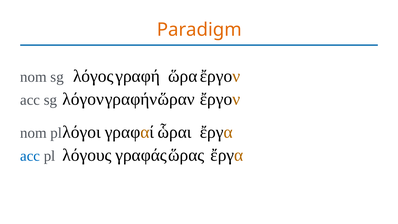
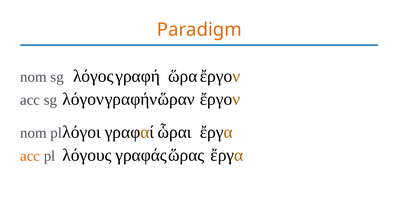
acc at (30, 156) colour: blue -> orange
